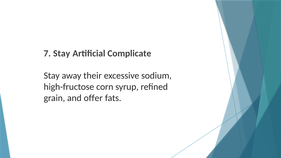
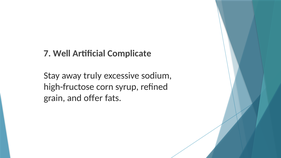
7 Stay: Stay -> Well
their: their -> truly
